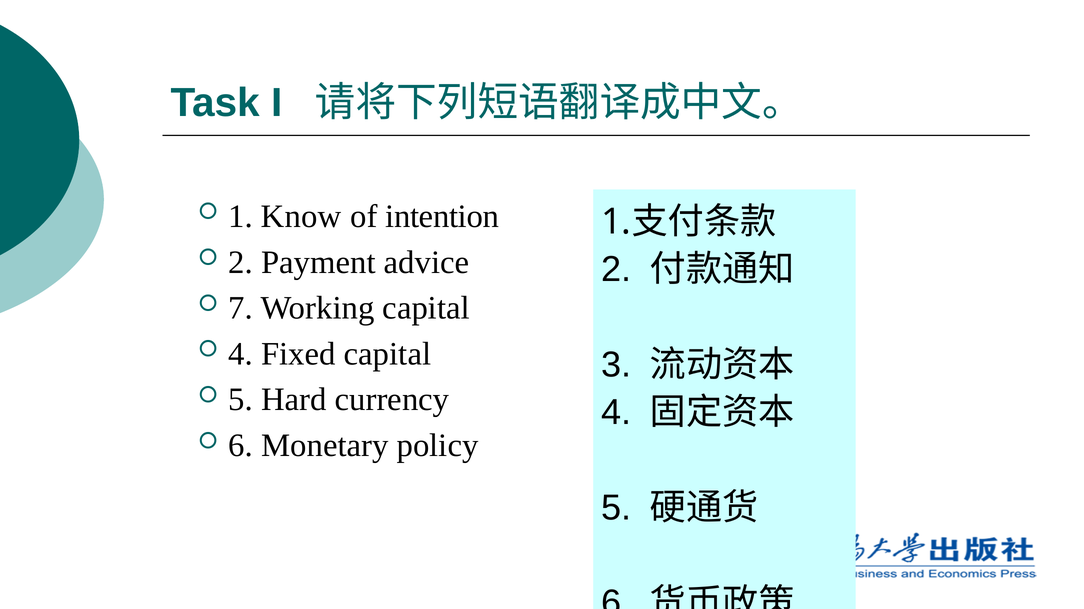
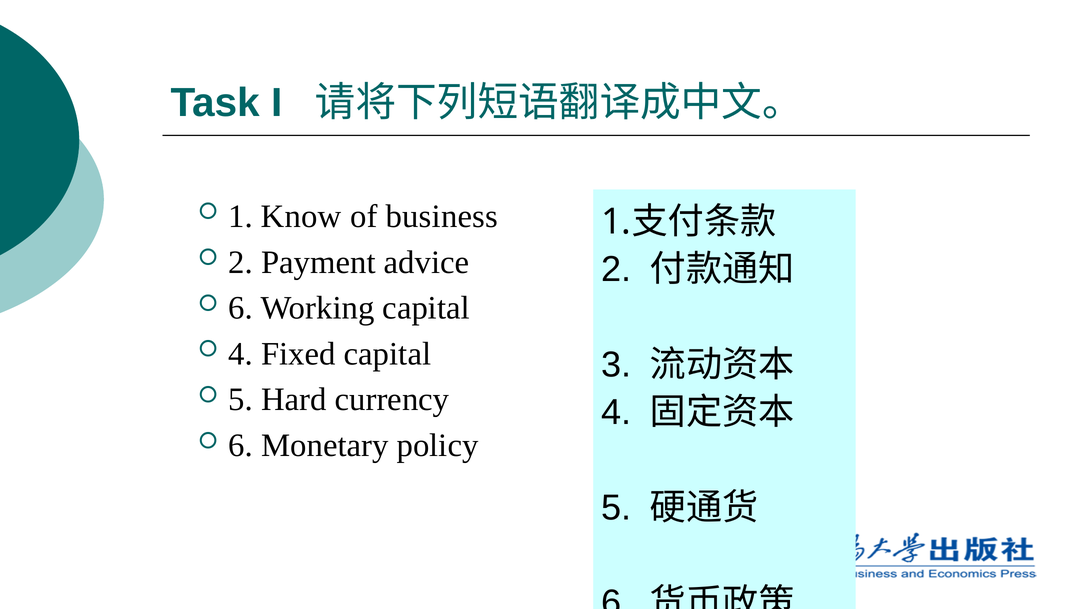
intention: intention -> business
7 at (241, 308): 7 -> 6
